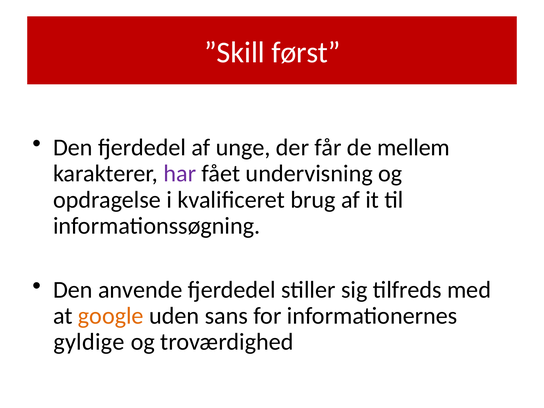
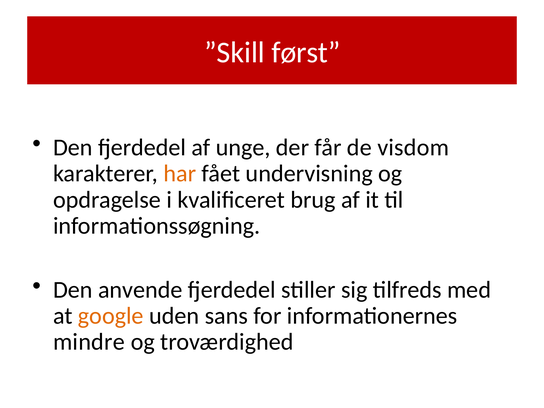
mellem: mellem -> visdom
har colour: purple -> orange
gyldige: gyldige -> mindre
